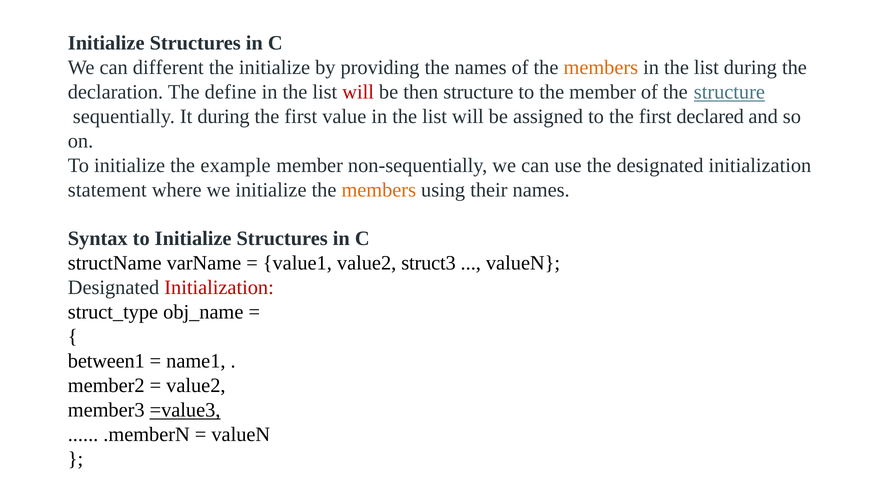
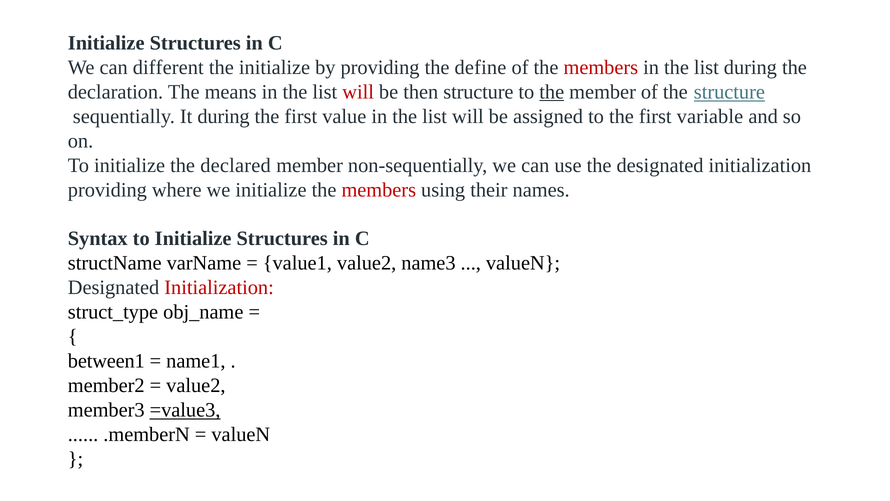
the names: names -> define
members at (601, 67) colour: orange -> red
define: define -> means
the at (552, 92) underline: none -> present
declared: declared -> variable
example: example -> declared
statement at (107, 190): statement -> providing
members at (379, 190) colour: orange -> red
struct3: struct3 -> name3
